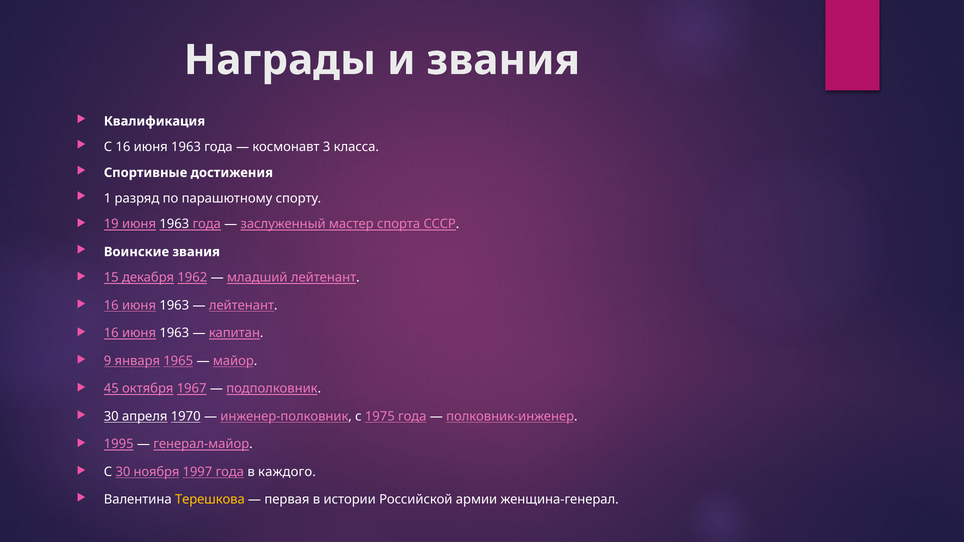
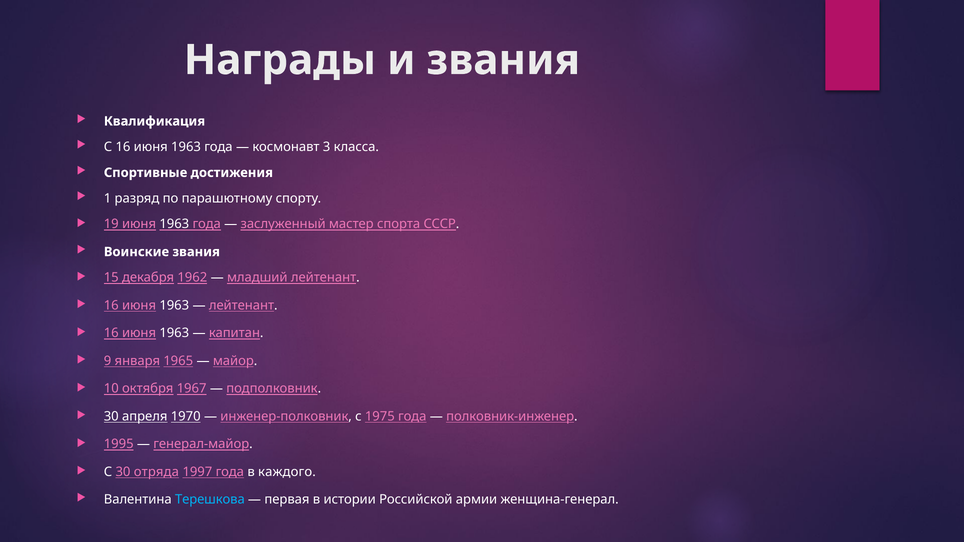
45: 45 -> 10
ноября: ноября -> отряда
Терешкова colour: yellow -> light blue
